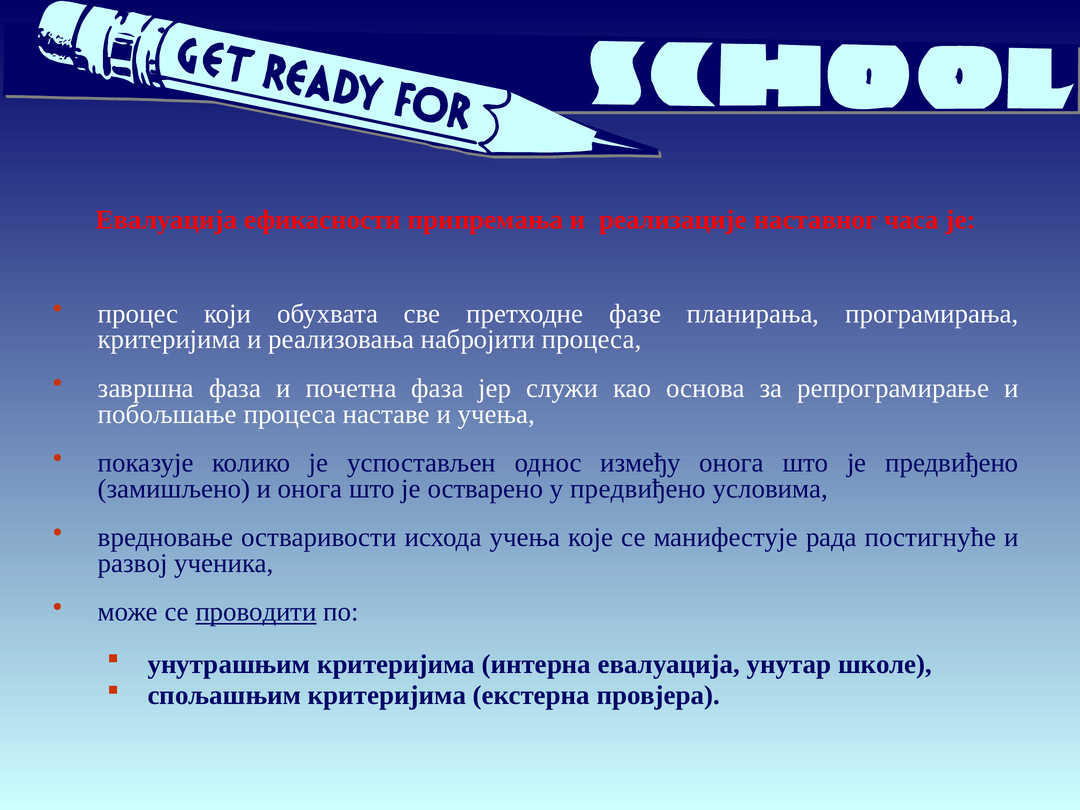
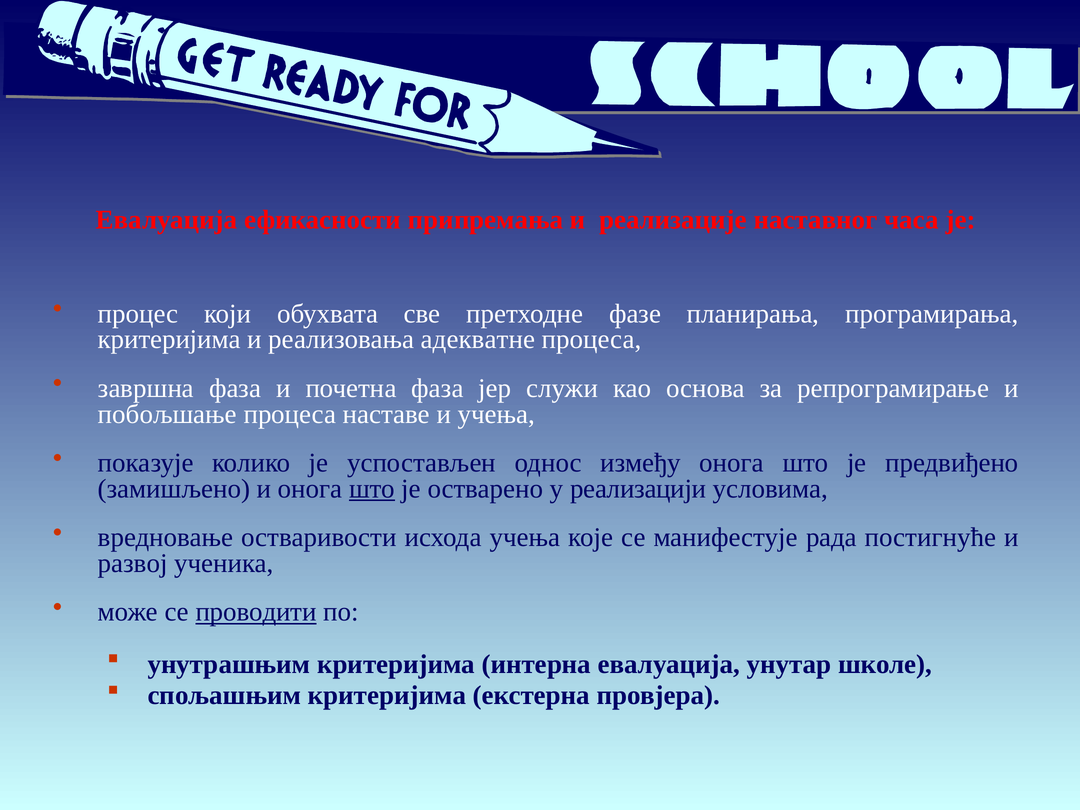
набројити: набројити -> адекватне
што at (372, 489) underline: none -> present
у предвиђено: предвиђено -> реализацији
